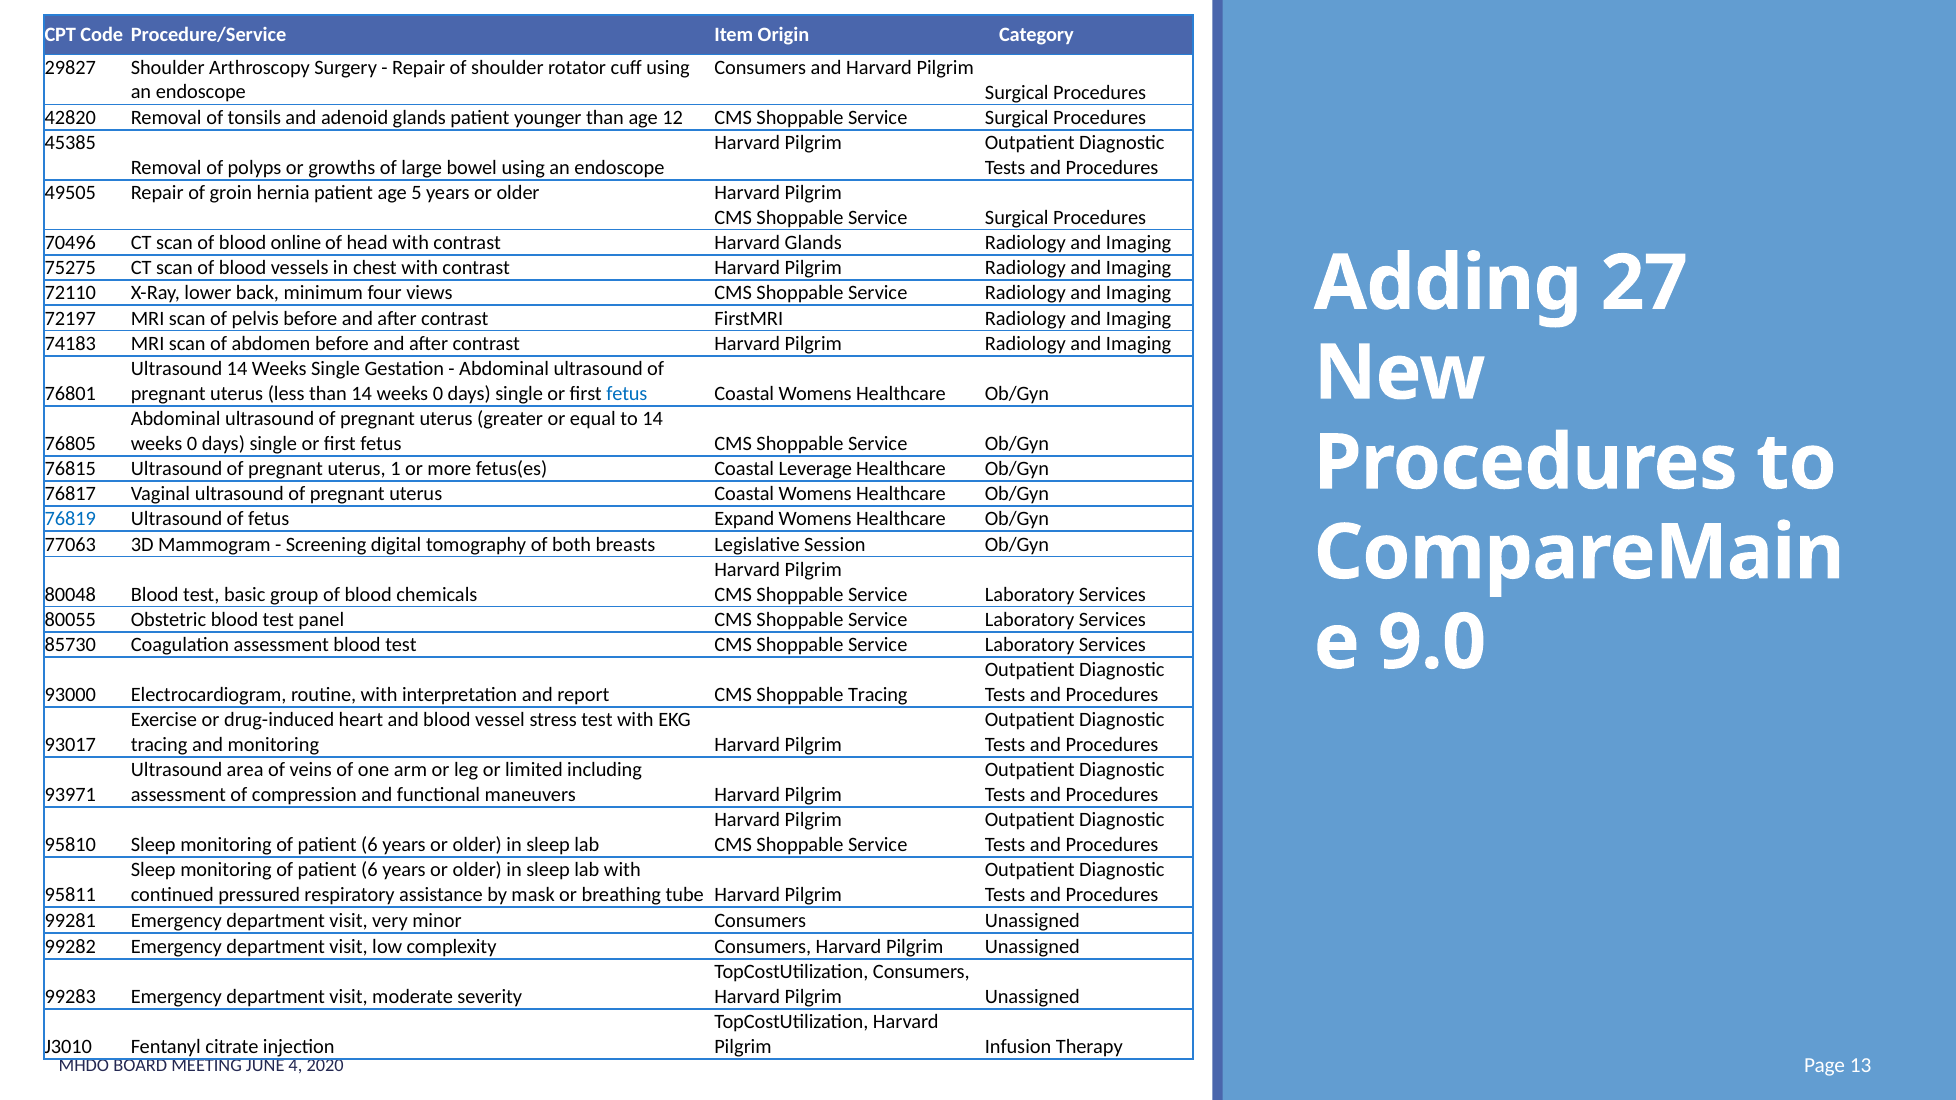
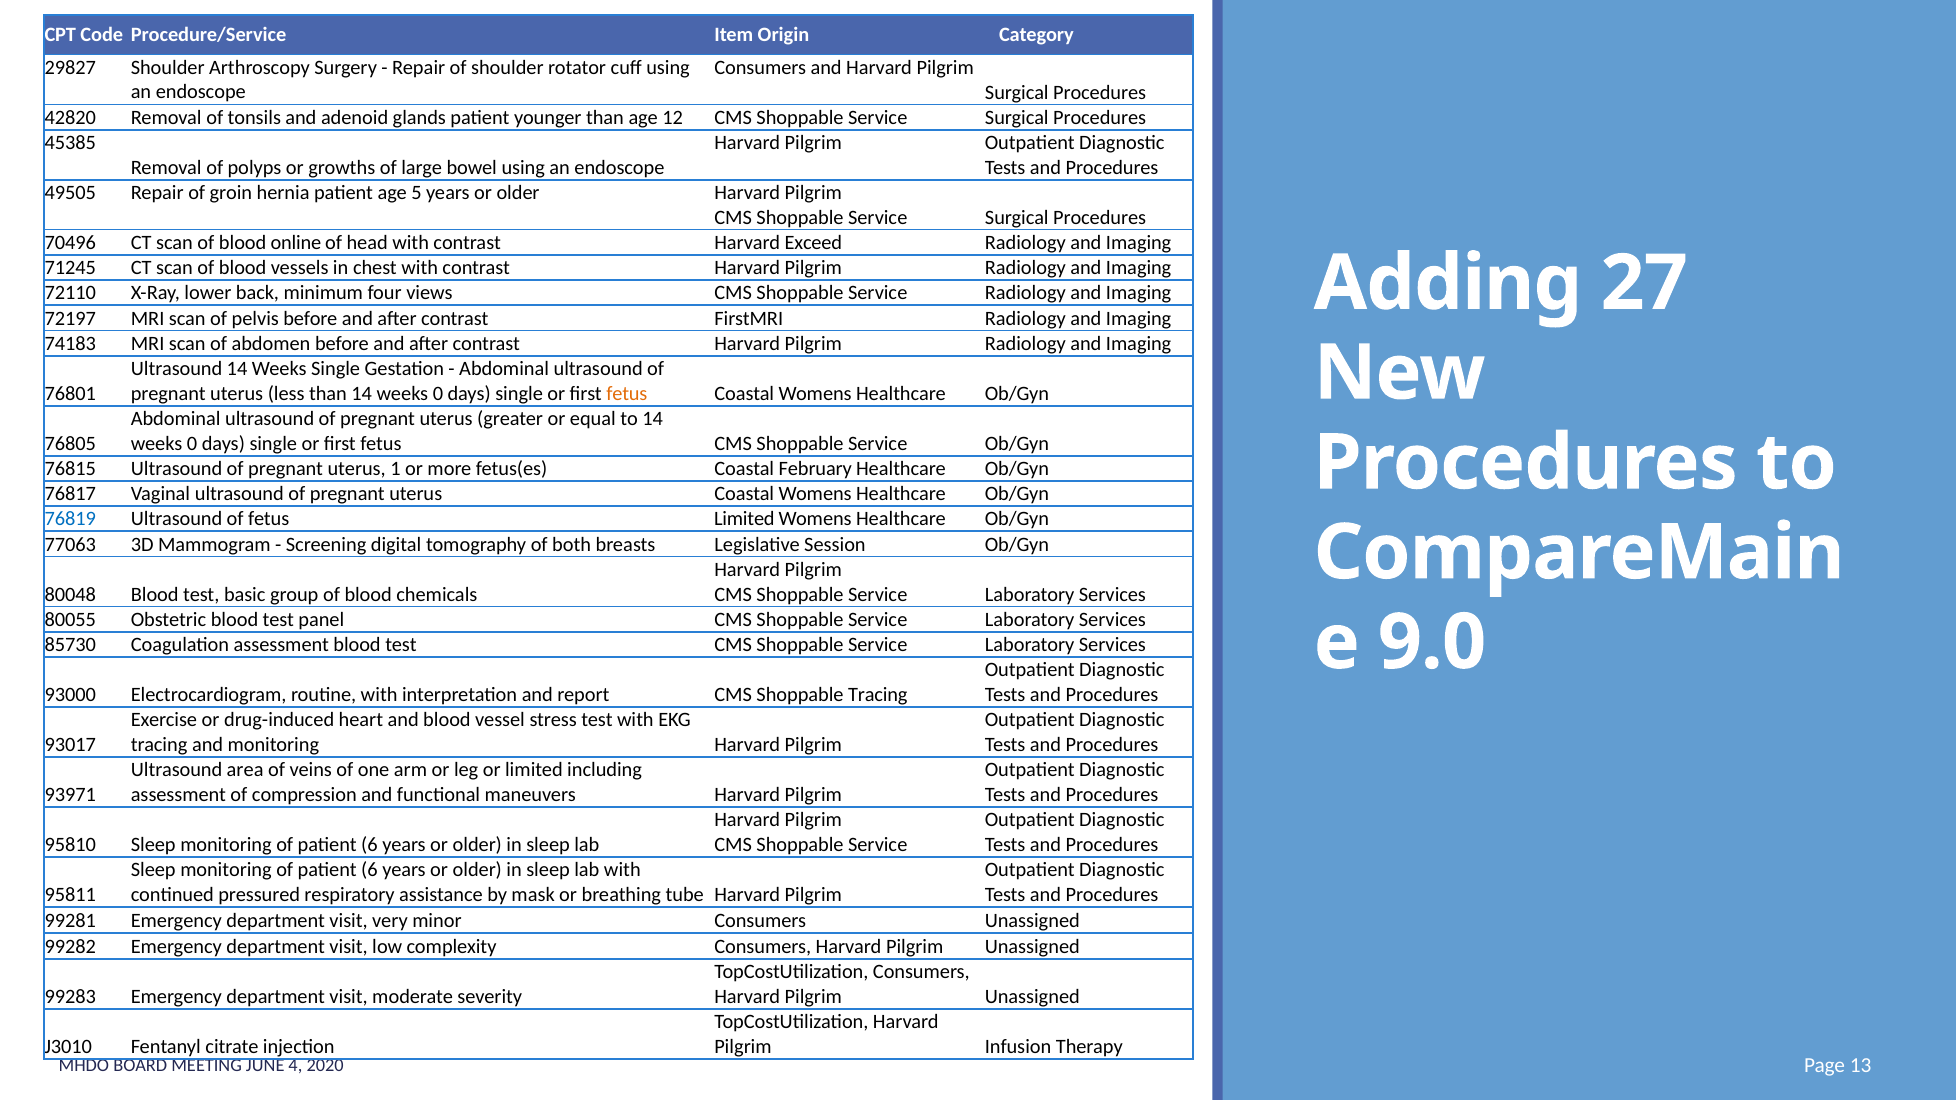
Harvard Glands: Glands -> Exceed
75275: 75275 -> 71245
fetus at (627, 394) colour: blue -> orange
Leverage: Leverage -> February
fetus Expand: Expand -> Limited
